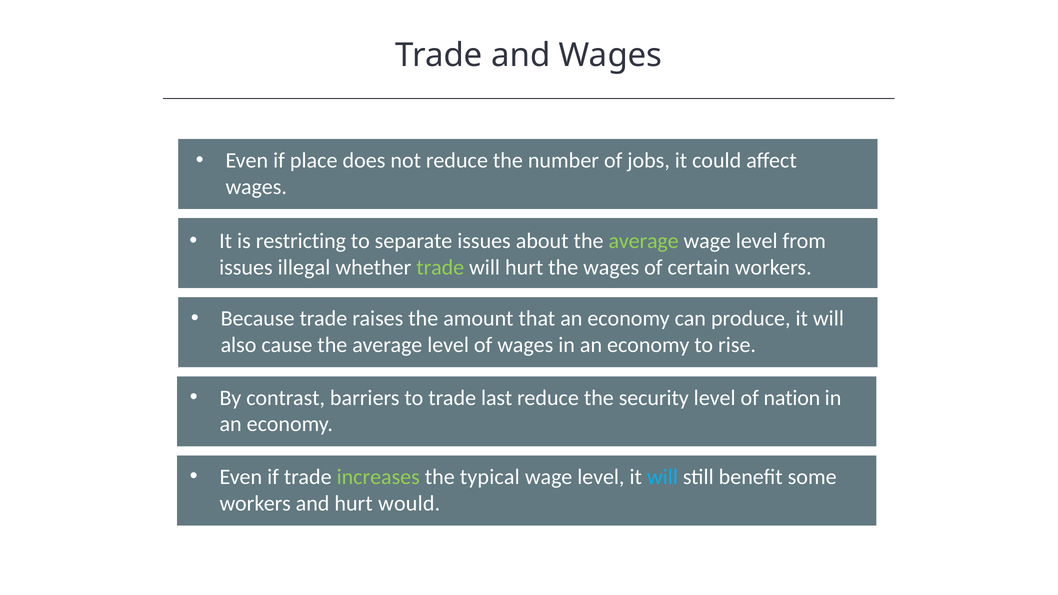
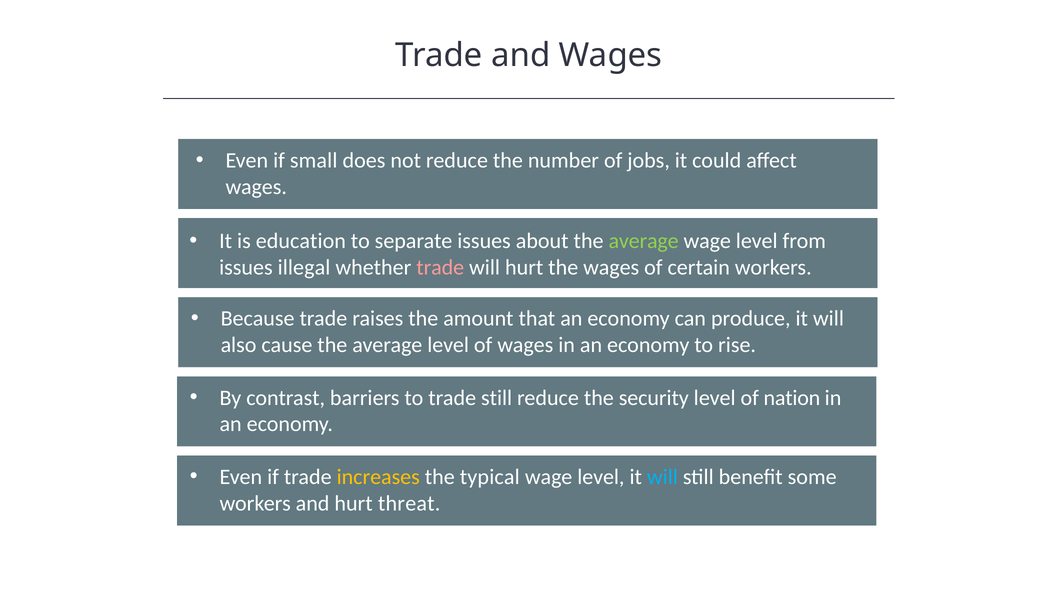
place: place -> small
restricting: restricting -> education
trade at (440, 268) colour: light green -> pink
trade last: last -> still
increases colour: light green -> yellow
would: would -> threat
